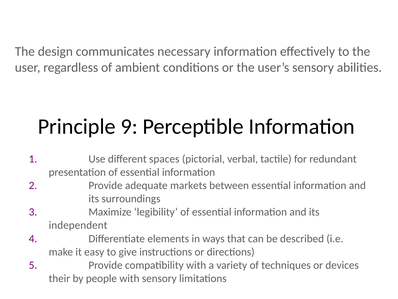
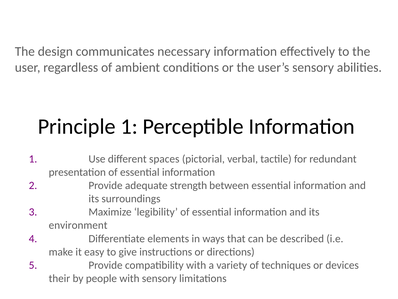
Principle 9: 9 -> 1
markets: markets -> strength
independent: independent -> environment
